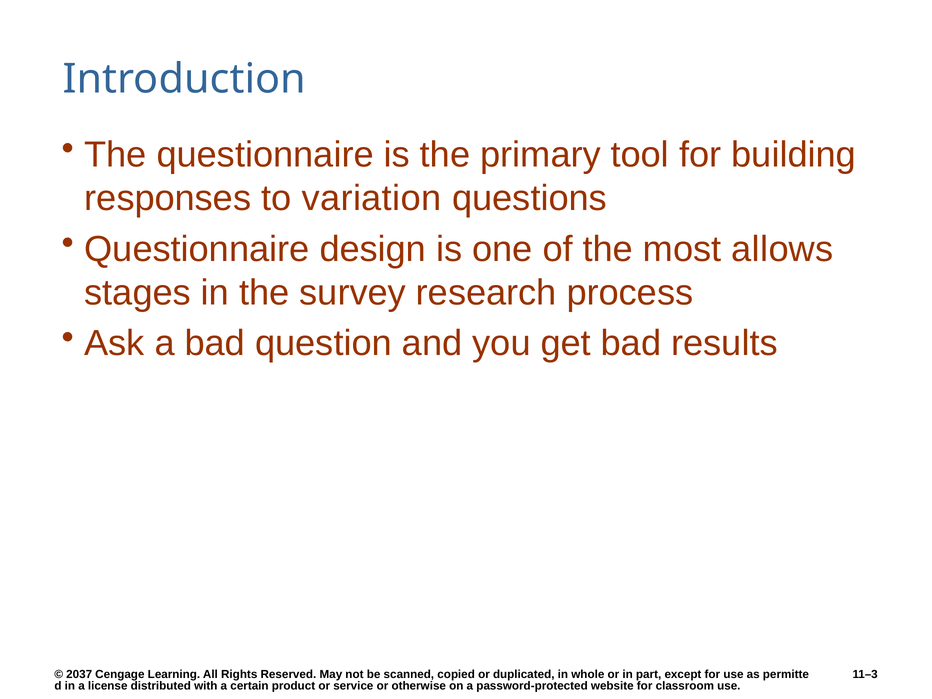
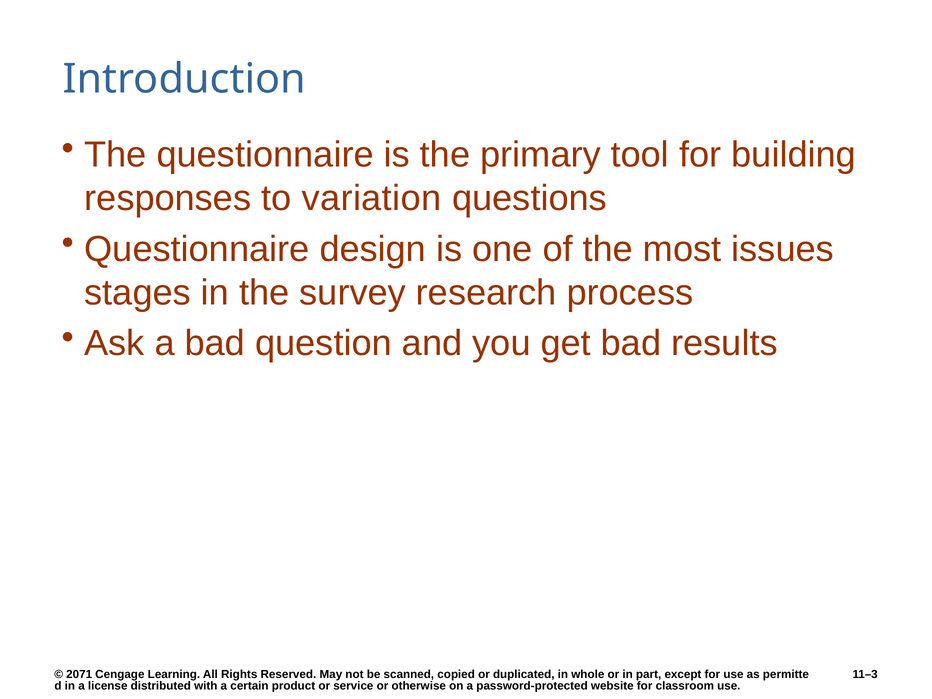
allows: allows -> issues
2037: 2037 -> 2071
